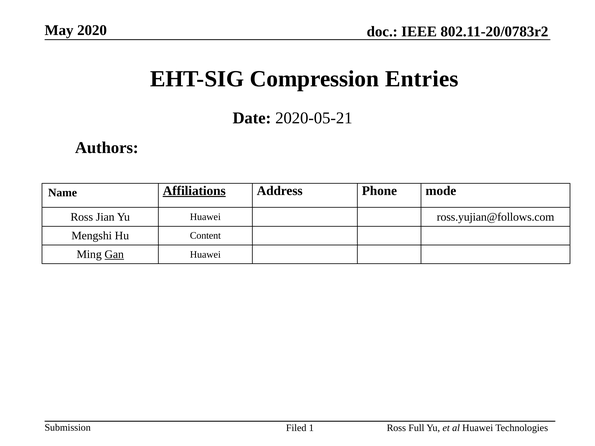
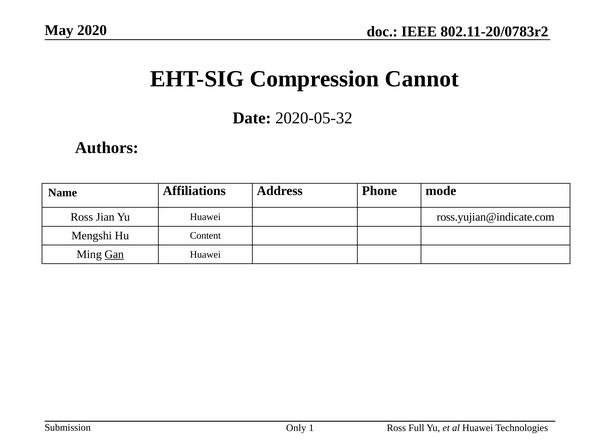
Entries: Entries -> Cannot
2020-05-21: 2020-05-21 -> 2020-05-32
Affiliations underline: present -> none
ross.yujian@follows.com: ross.yujian@follows.com -> ross.yujian@indicate.com
Filed: Filed -> Only
